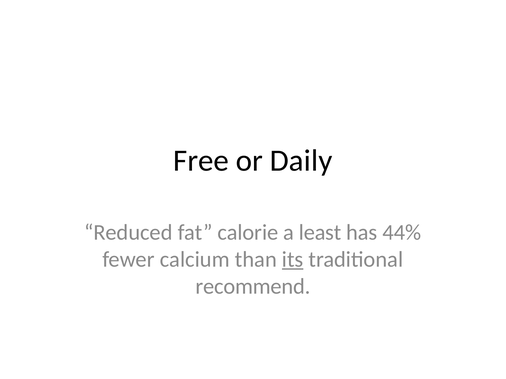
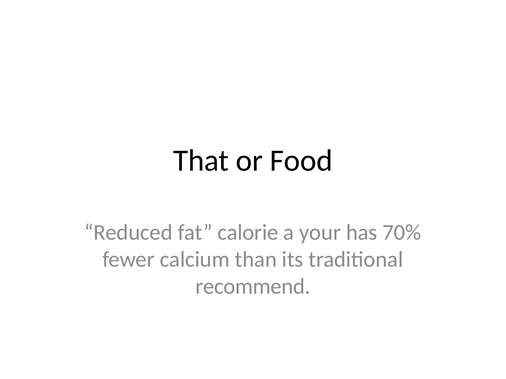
Free: Free -> That
Daily: Daily -> Food
least: least -> your
44%: 44% -> 70%
its underline: present -> none
